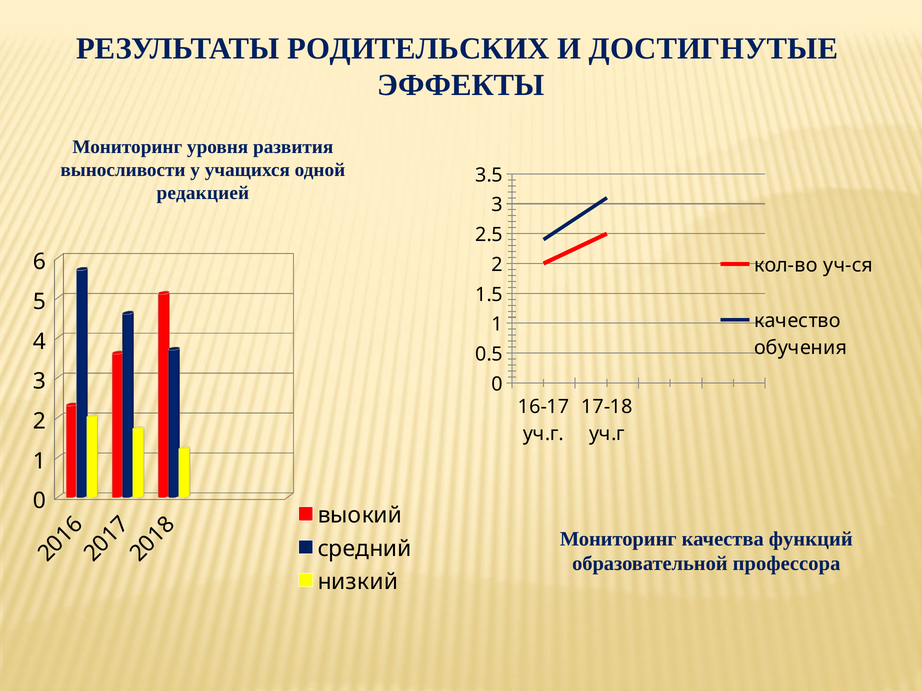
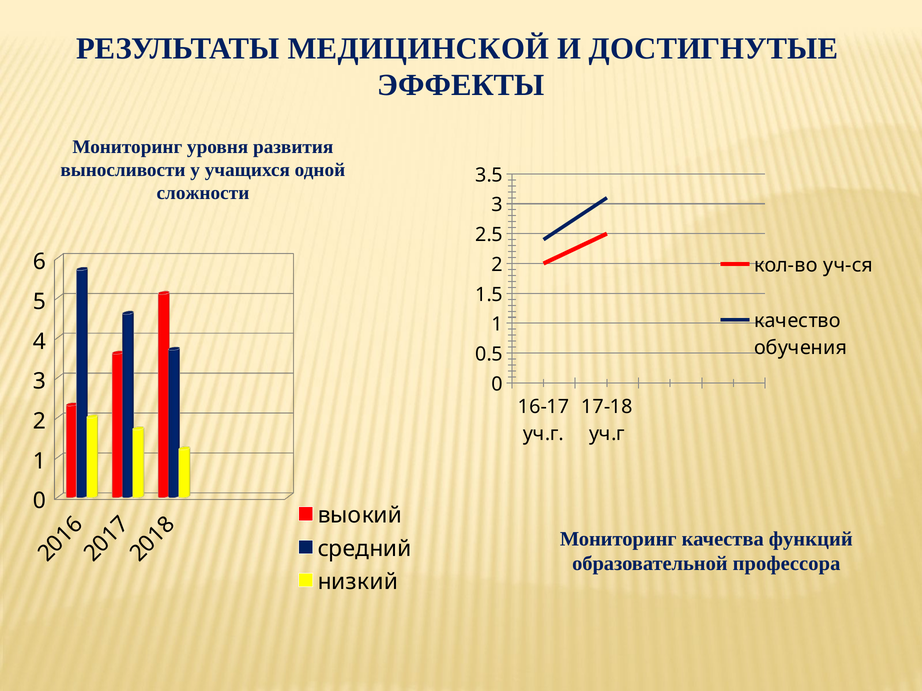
РОДИТЕЛЬСКИХ: РОДИТЕЛЬСКИХ -> МЕДИЦИНСКОЙ
редакцией: редакцией -> сложности
